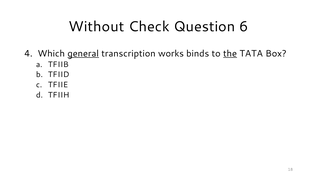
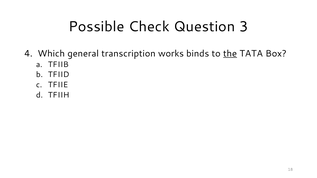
Without: Without -> Possible
6: 6 -> 3
general underline: present -> none
